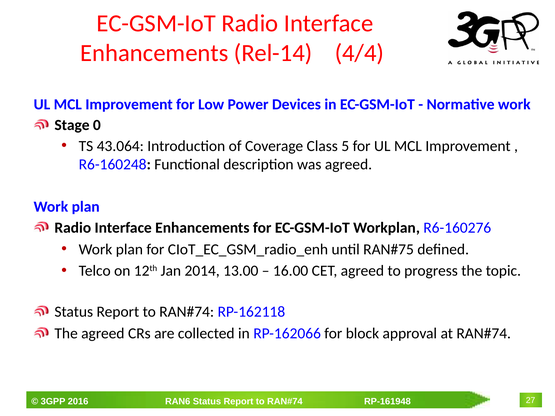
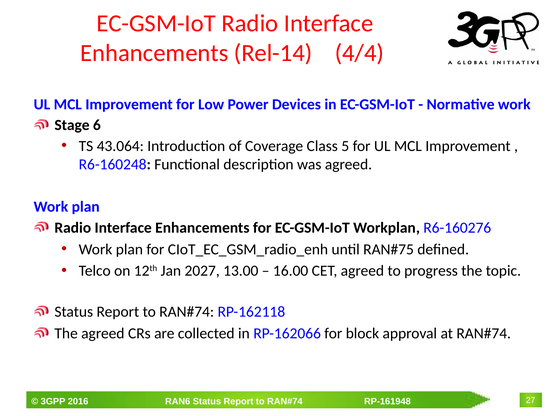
0: 0 -> 6
2014: 2014 -> 2027
